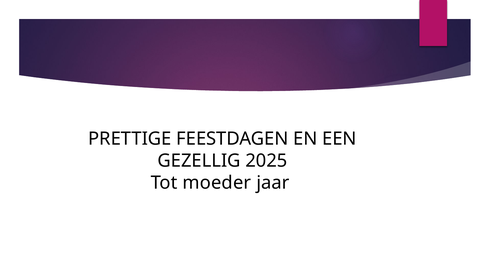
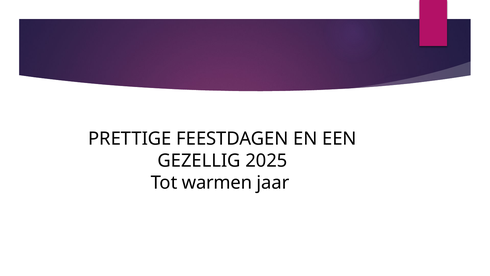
moeder: moeder -> warmen
